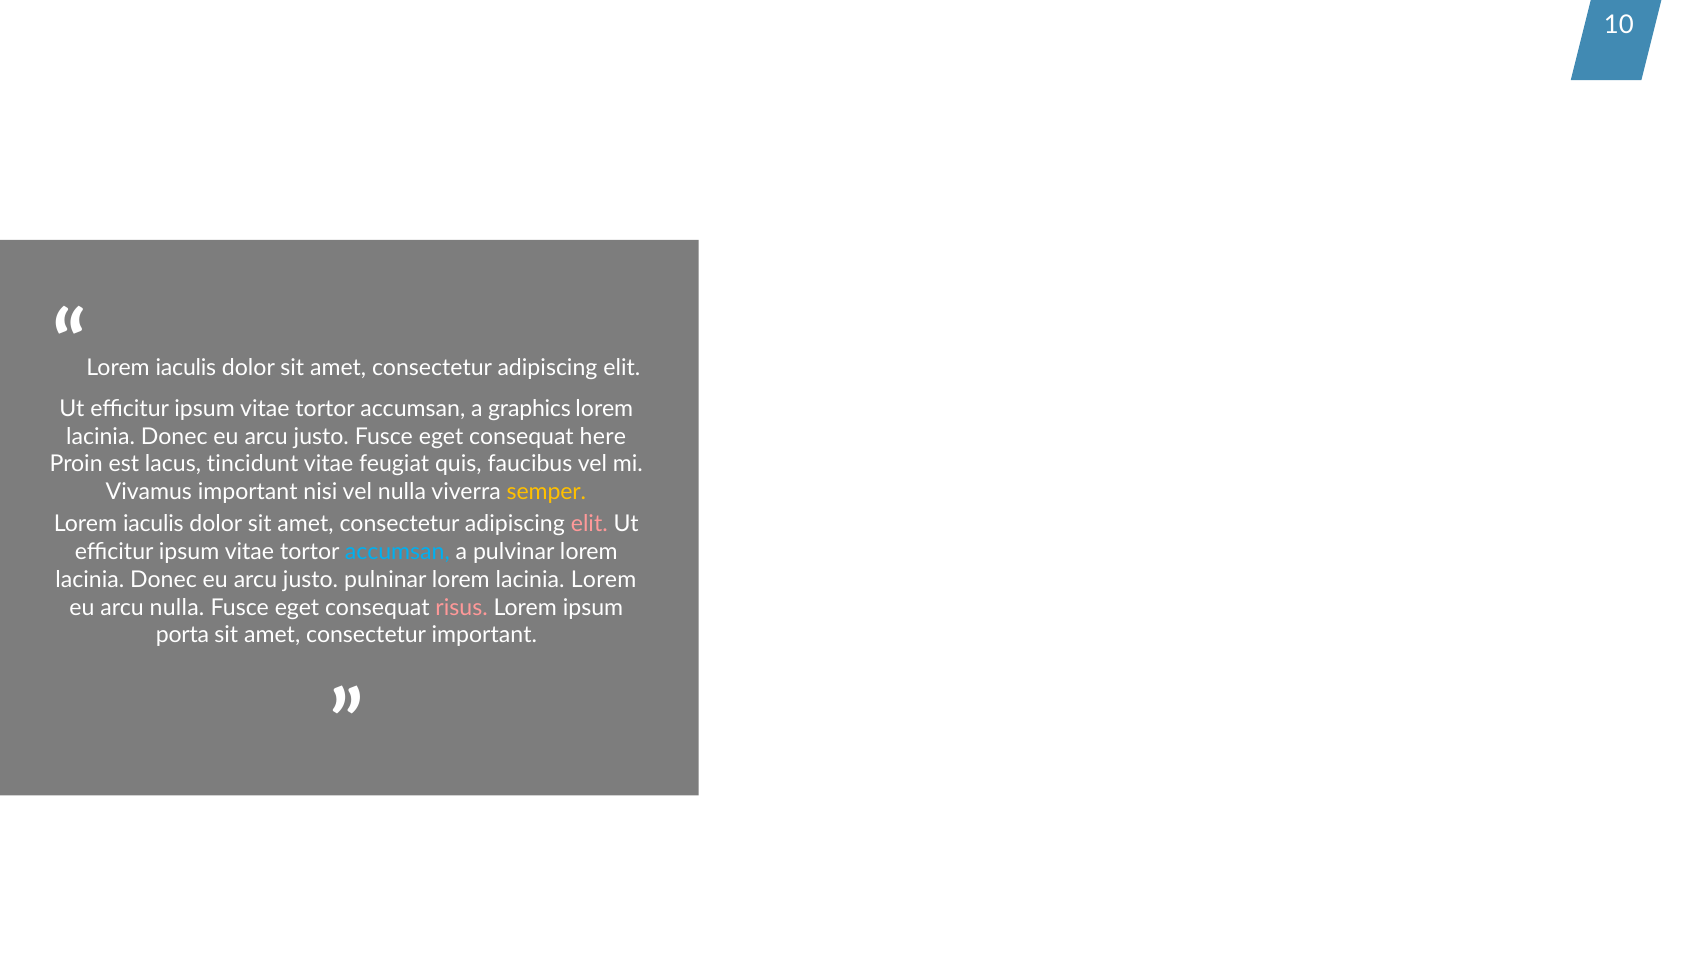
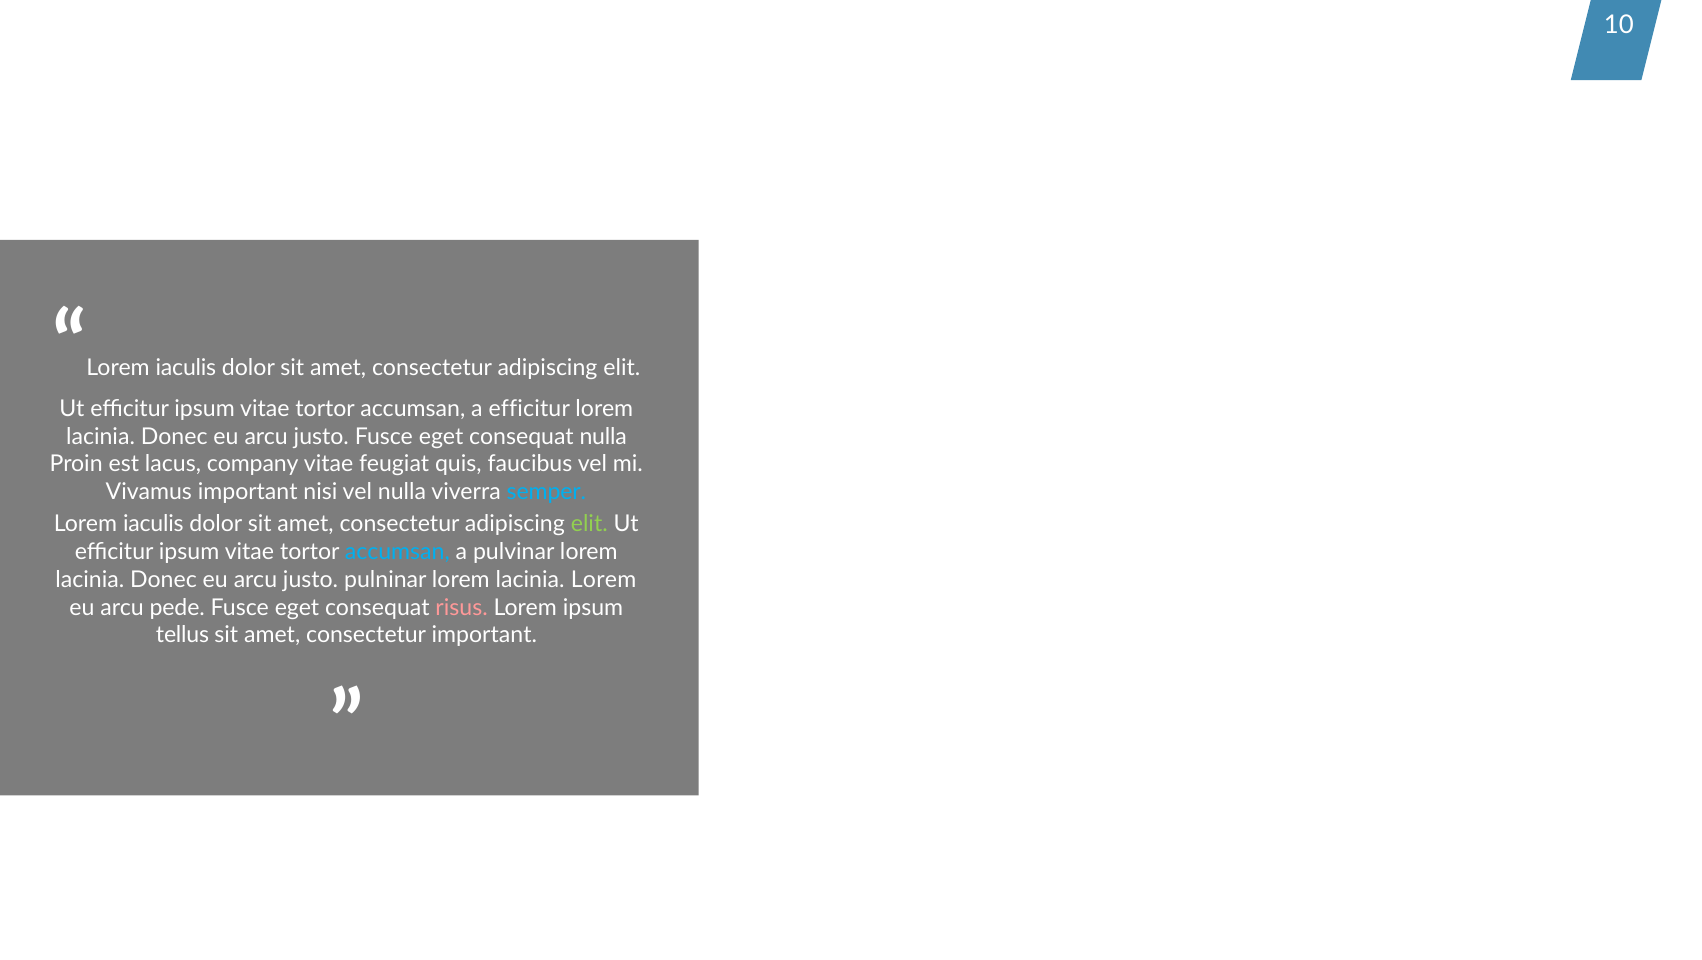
a graphics: graphics -> efficitur
consequat here: here -> nulla
tincidunt: tincidunt -> company
semper colour: yellow -> light blue
elit at (589, 524) colour: pink -> light green
arcu nulla: nulla -> pede
porta: porta -> tellus
